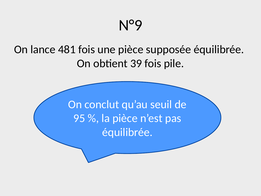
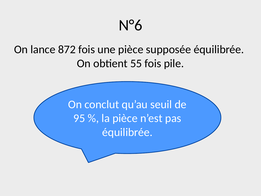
N°9: N°9 -> N°6
481: 481 -> 872
39: 39 -> 55
